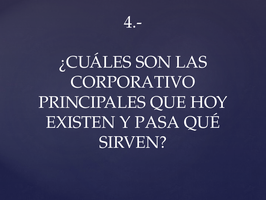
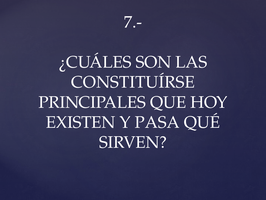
4.-: 4.- -> 7.-
CORPORATIVO: CORPORATIVO -> CONSTITUÍRSE
